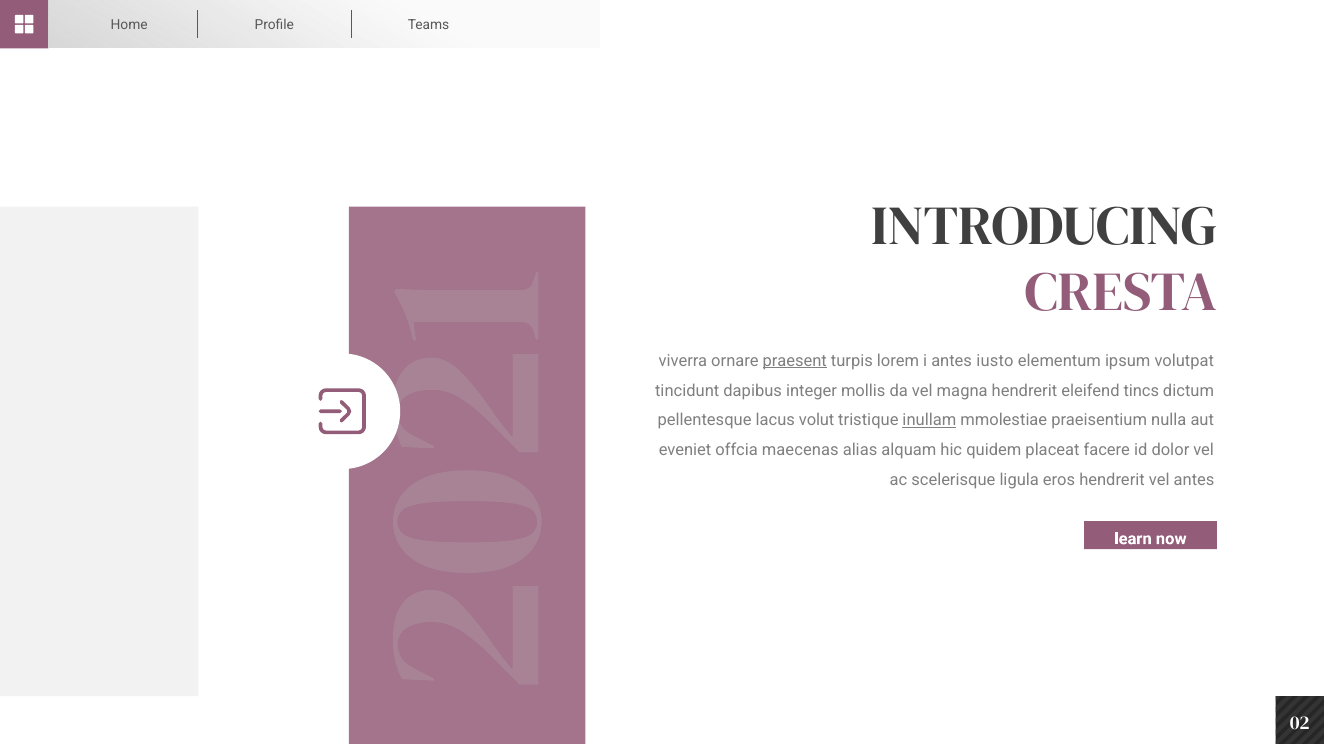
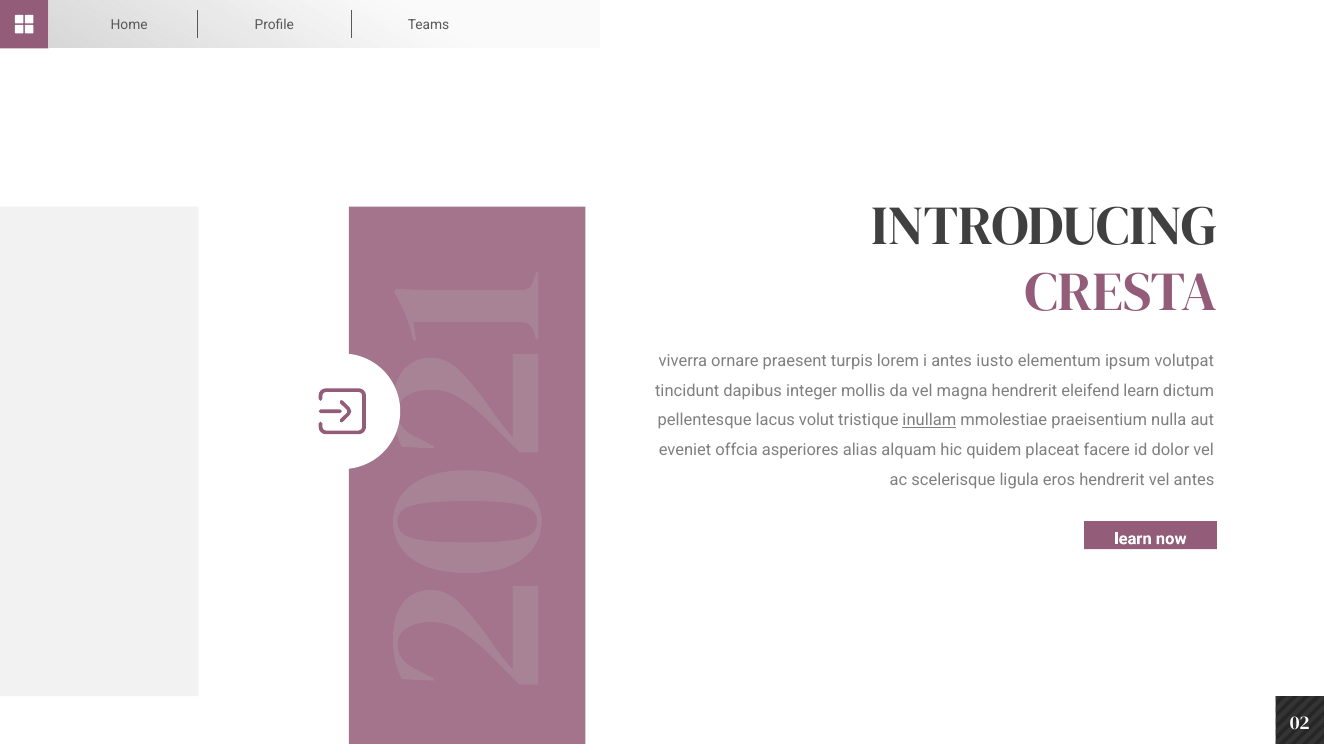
praesent underline: present -> none
eleifend tincs: tincs -> learn
maecenas: maecenas -> asperiores
